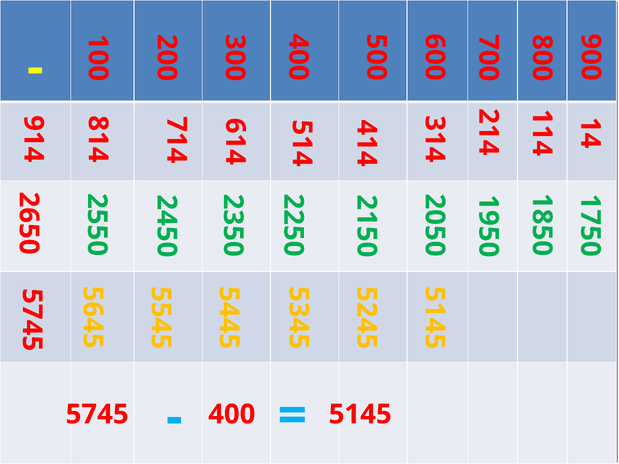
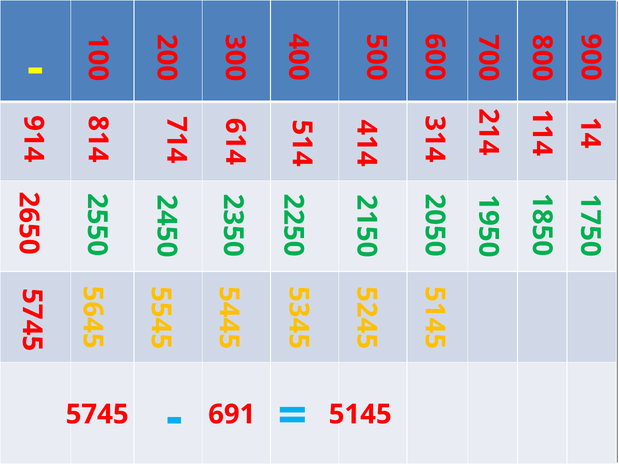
400: 400 -> 691
